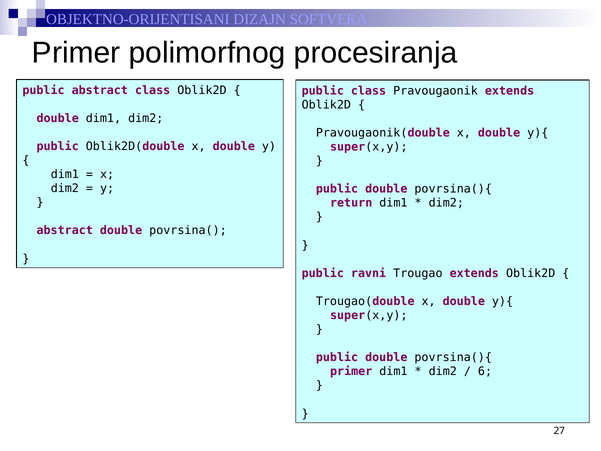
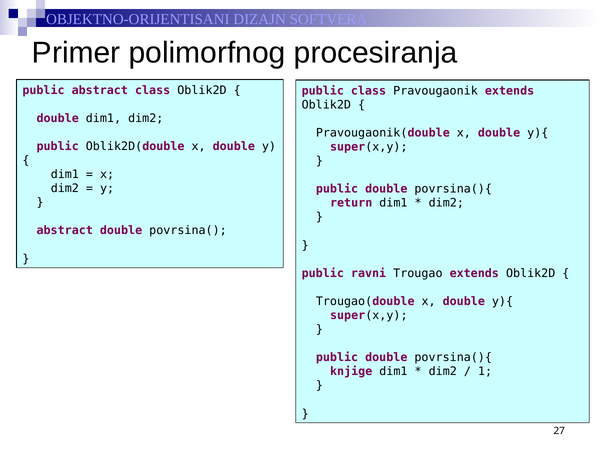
primer at (351, 371): primer -> knjige
6: 6 -> 1
